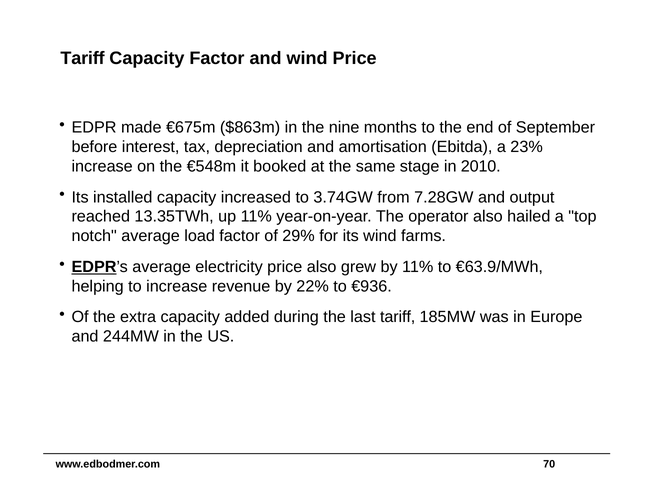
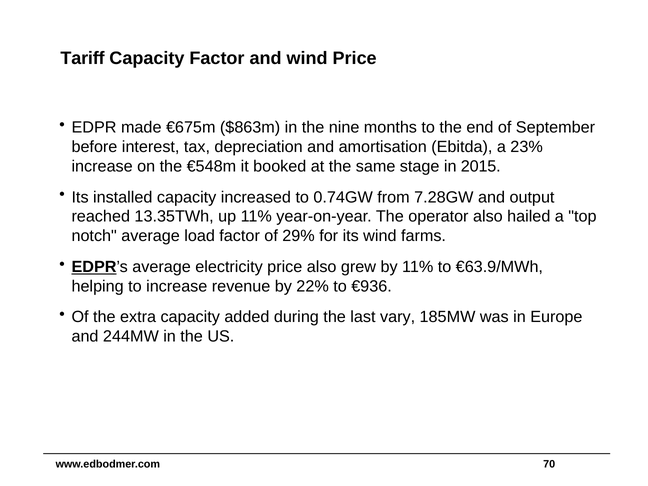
2010: 2010 -> 2015
3.74GW: 3.74GW -> 0.74GW
last tariff: tariff -> vary
